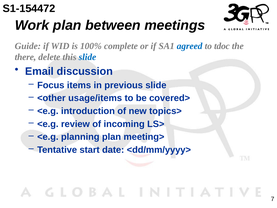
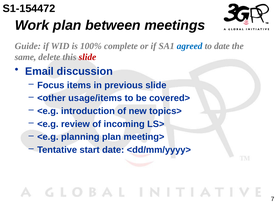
to tdoc: tdoc -> date
there: there -> same
slide at (87, 57) colour: blue -> red
